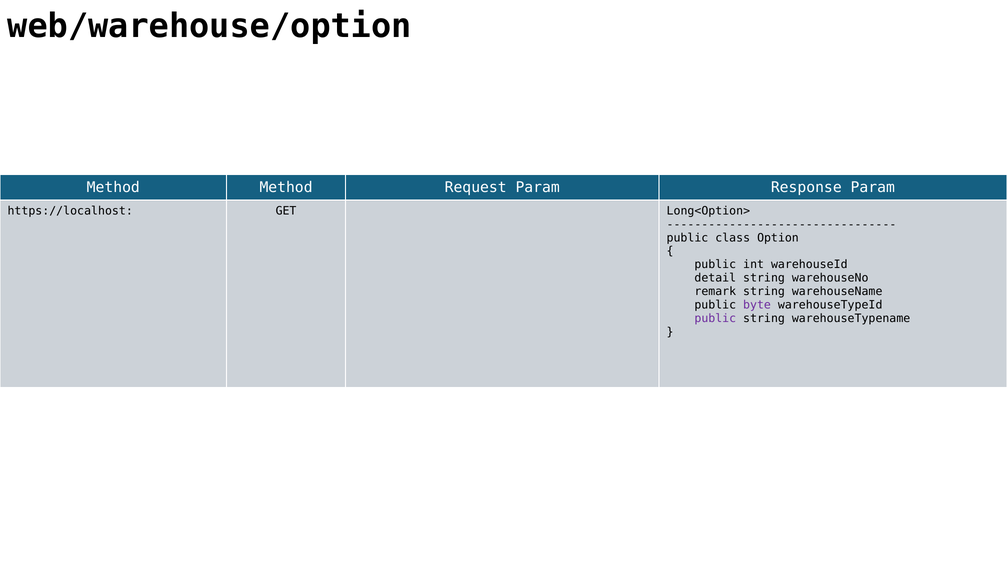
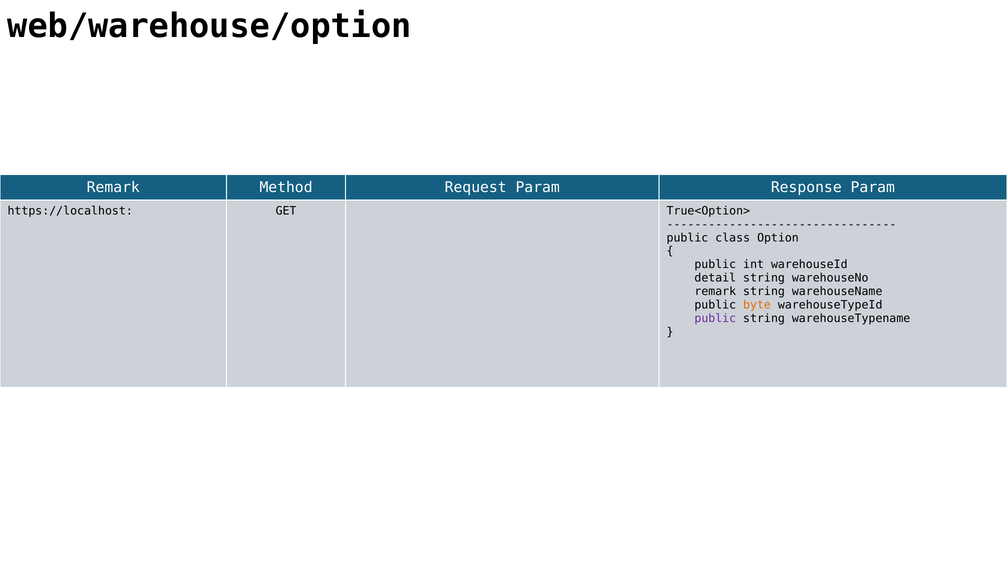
Method at (113, 187): Method -> Remark
Long<Option>: Long<Option> -> True<Option>
byte colour: purple -> orange
